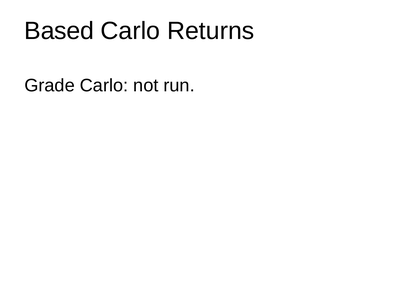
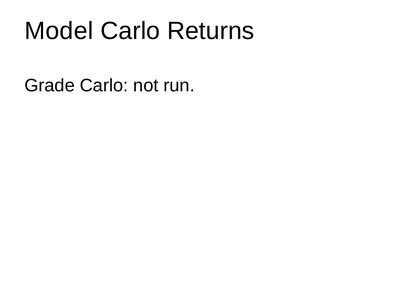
Based: Based -> Model
